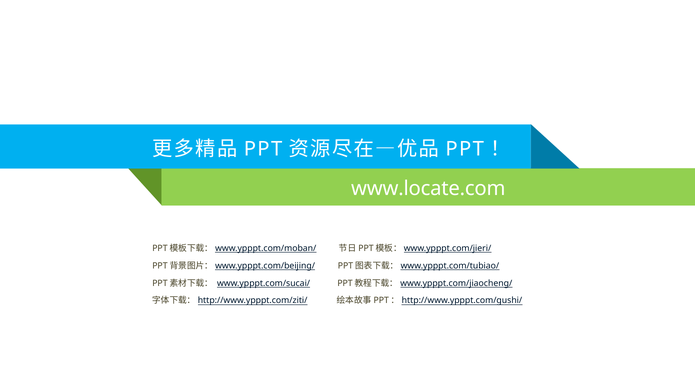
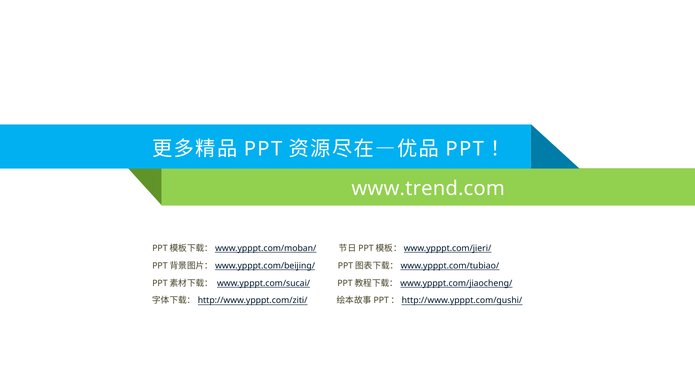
www.locate.com: www.locate.com -> www.trend.com
